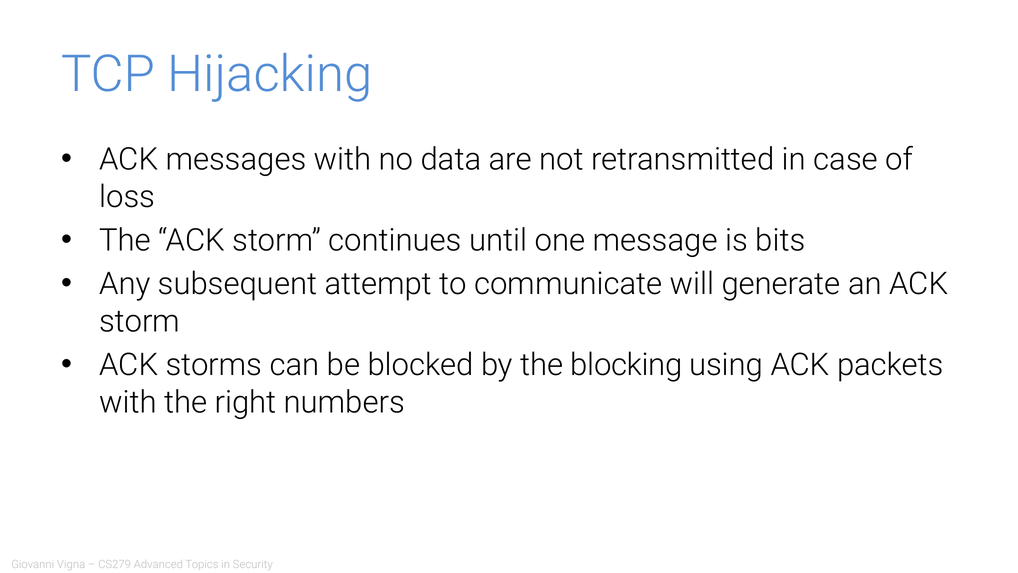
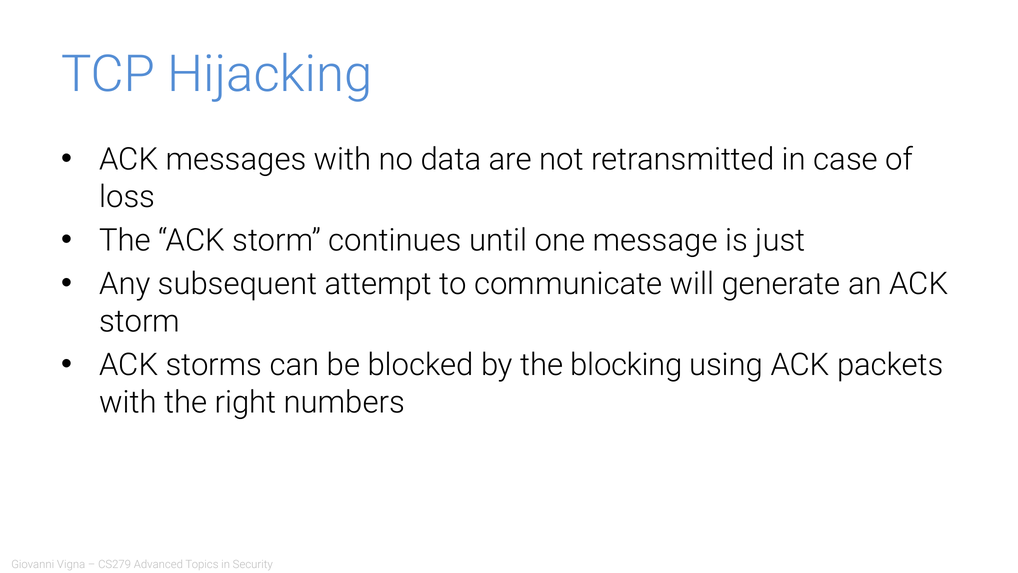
bits: bits -> just
